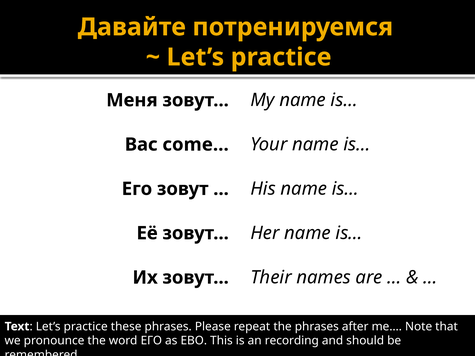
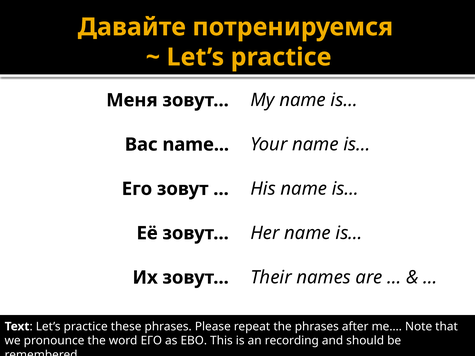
Вас come: come -> name
